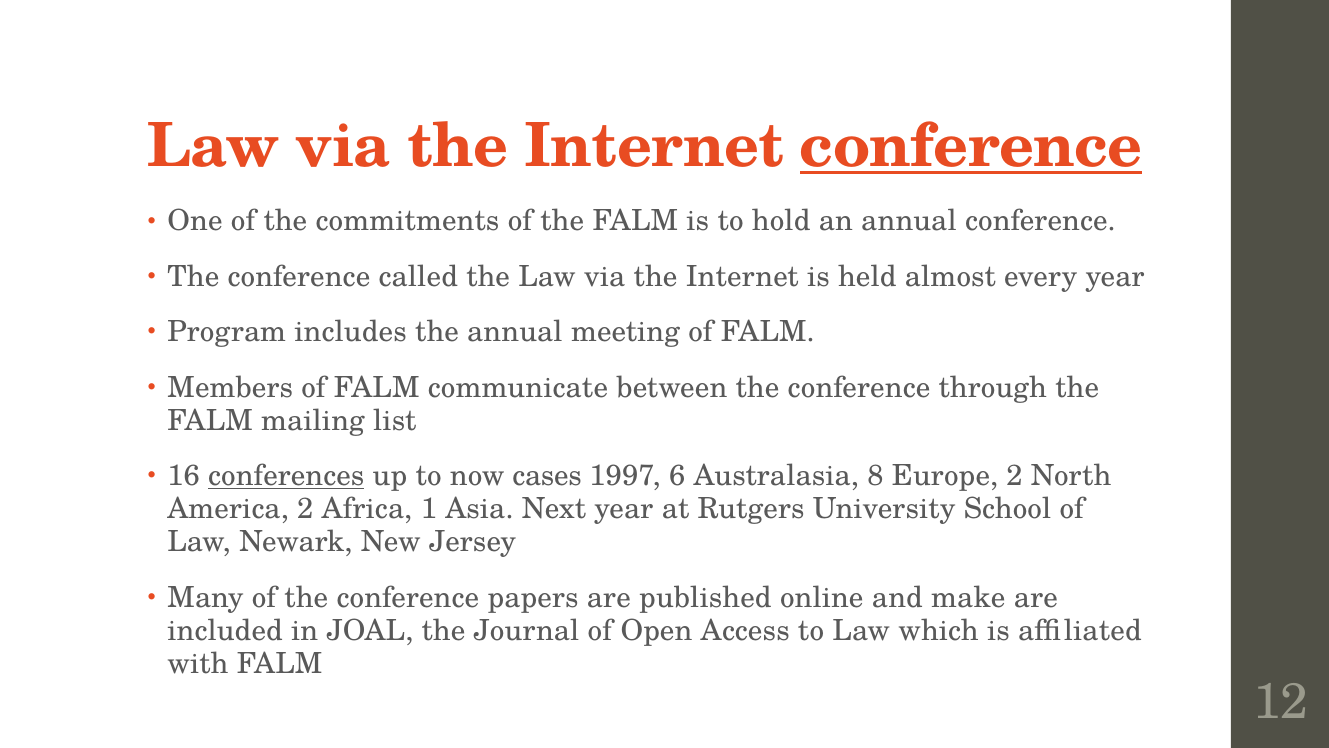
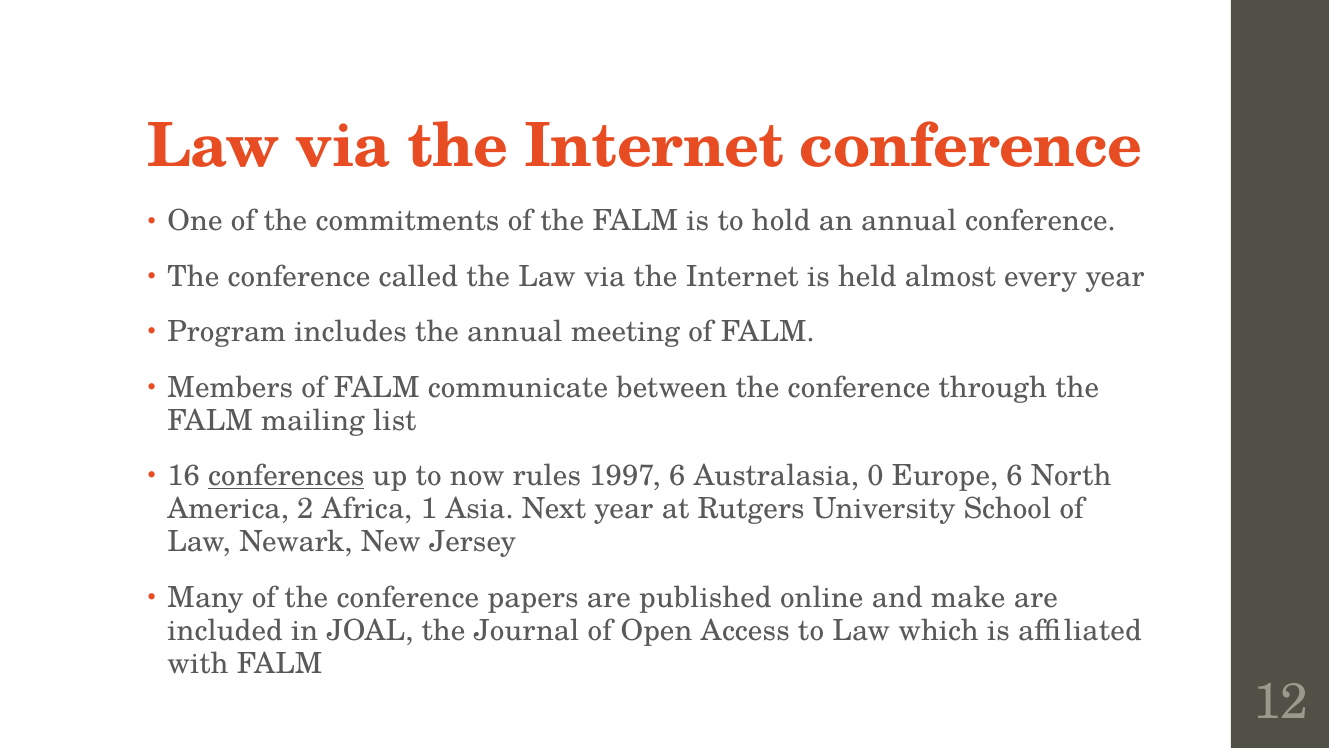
conference at (971, 146) underline: present -> none
cases: cases -> rules
8: 8 -> 0
Europe 2: 2 -> 6
